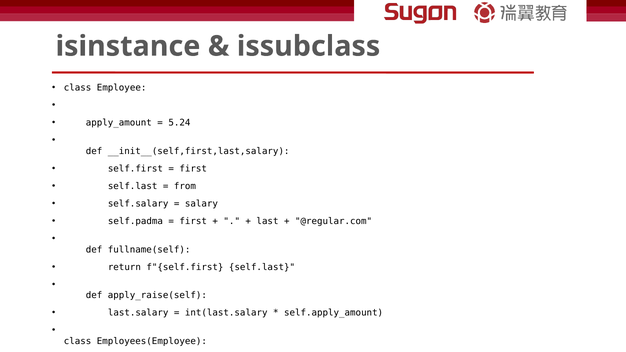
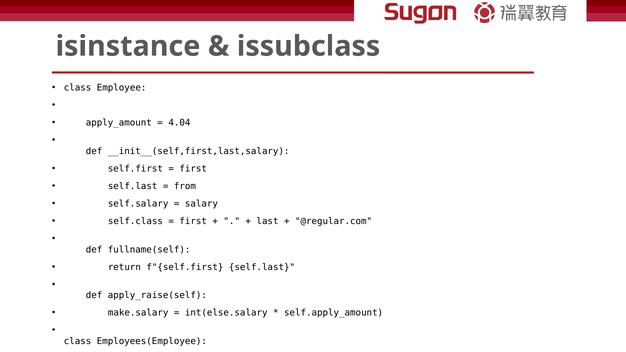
5.24: 5.24 -> 4.04
self.padma: self.padma -> self.class
last.salary: last.salary -> make.salary
int(last.salary: int(last.salary -> int(else.salary
